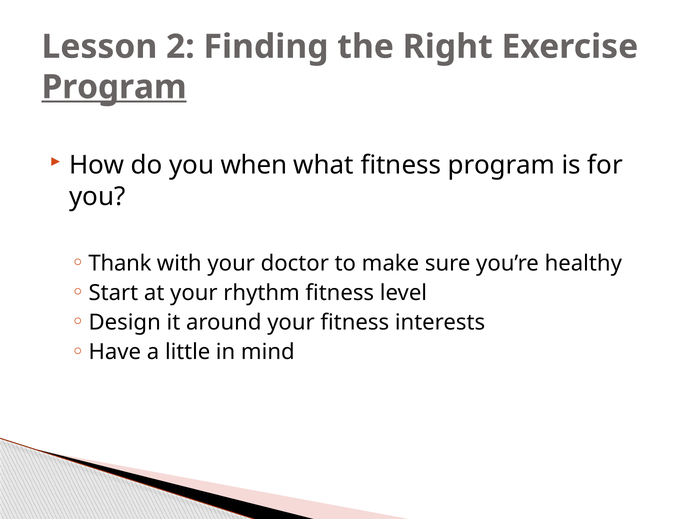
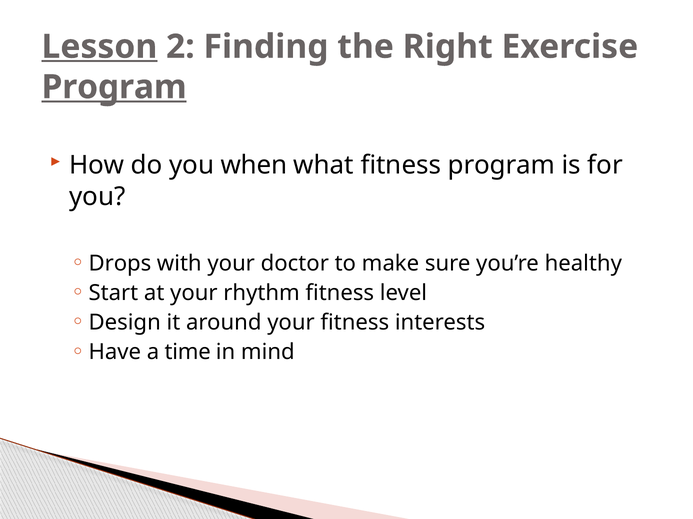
Lesson underline: none -> present
Thank: Thank -> Drops
little: little -> time
